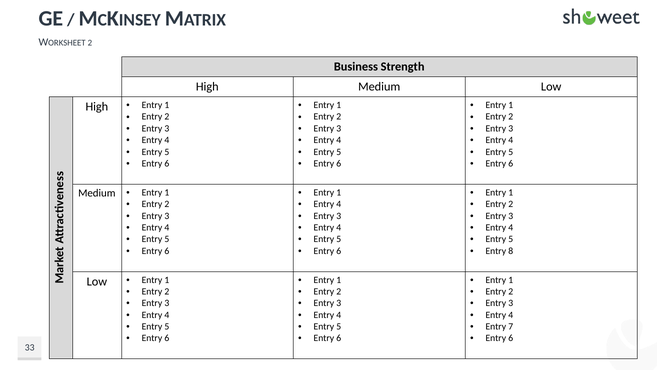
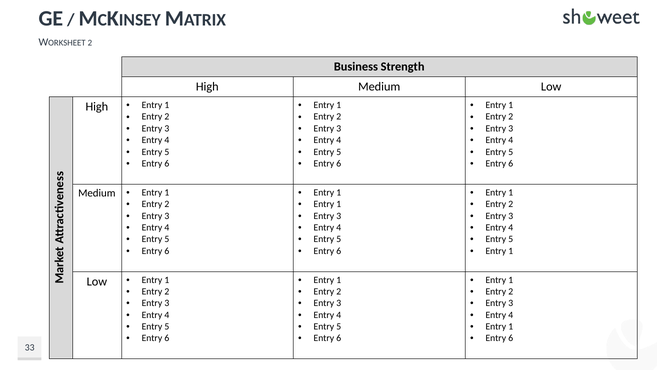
4 at (339, 204): 4 -> 1
8 at (511, 251): 8 -> 1
7 at (511, 326): 7 -> 1
